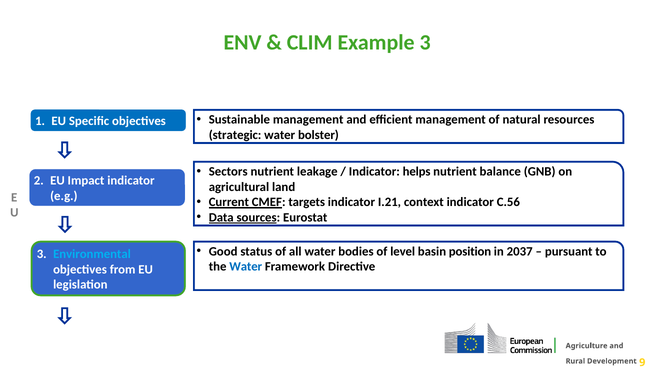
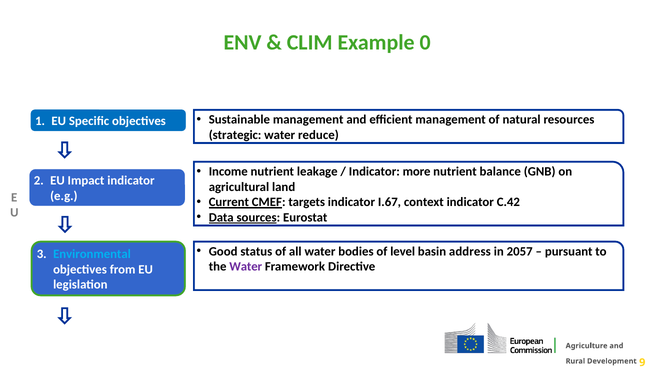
Example 3: 3 -> 0
bolster: bolster -> reduce
Sectors: Sectors -> Income
helps: helps -> more
I.21: I.21 -> I.67
C.56: C.56 -> C.42
position: position -> address
2037: 2037 -> 2057
Water at (246, 267) colour: blue -> purple
